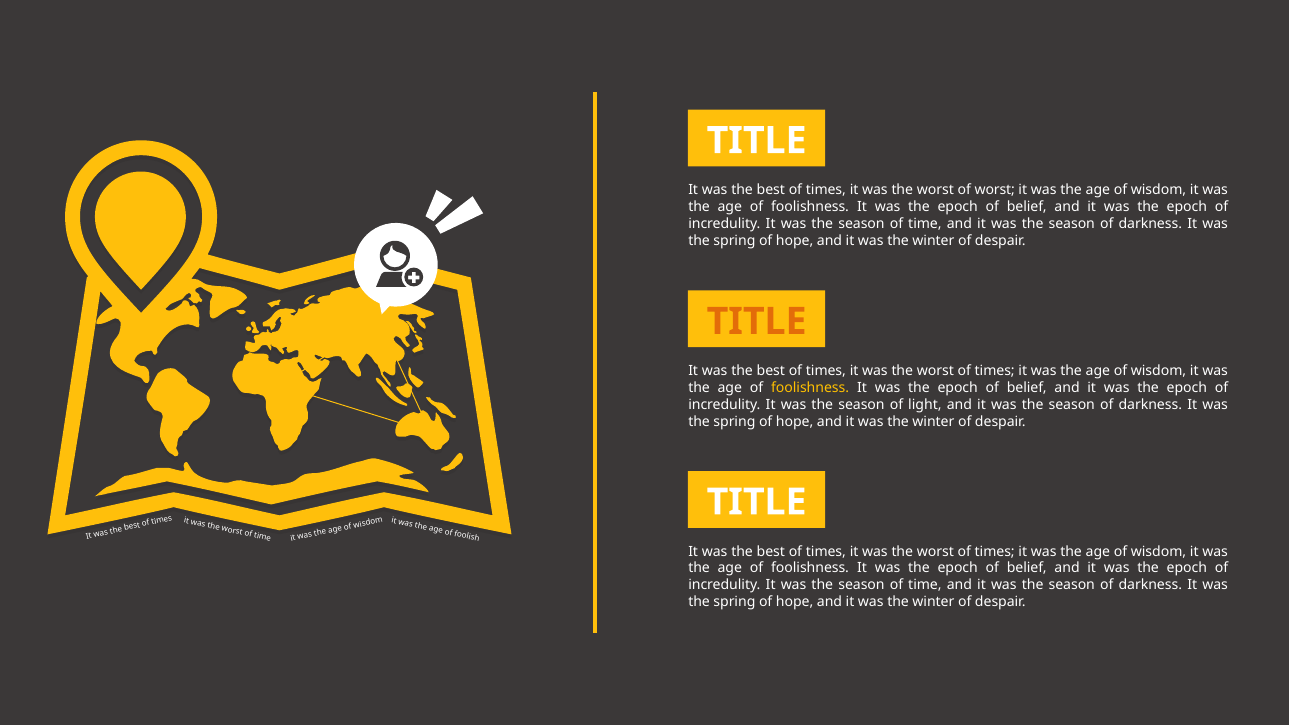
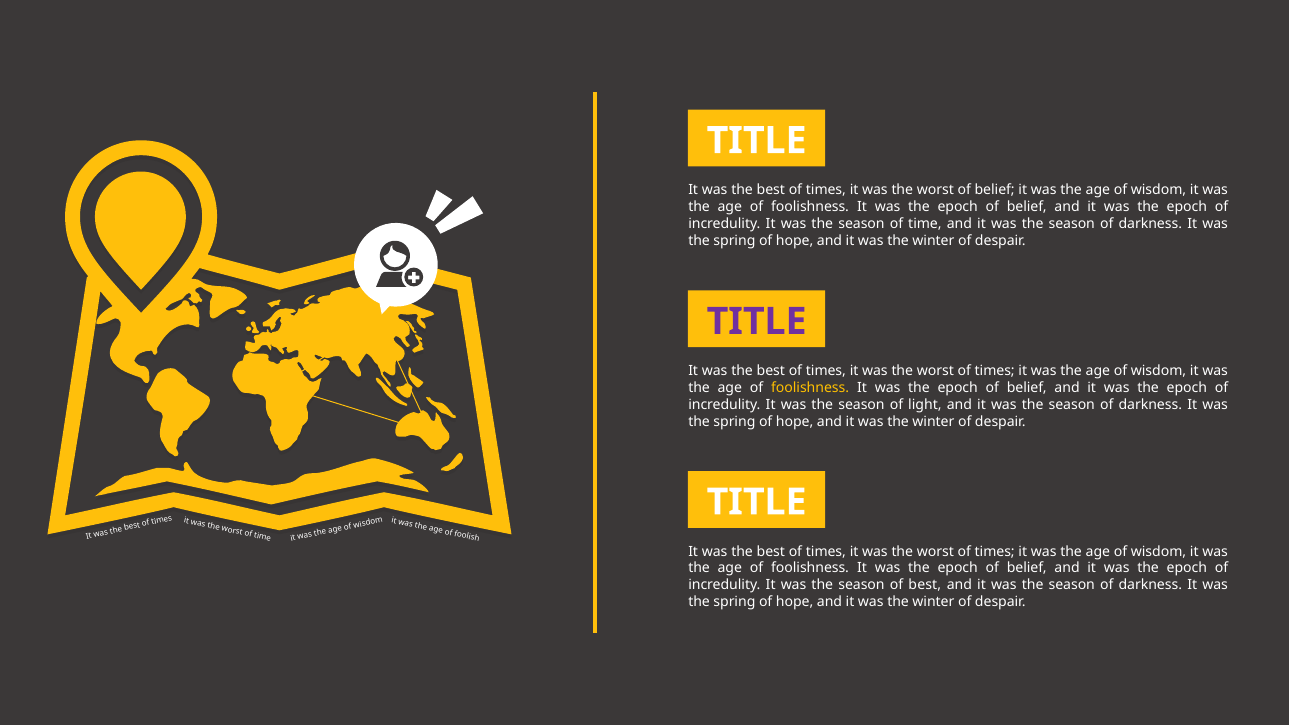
worst of worst: worst -> belief
TITLE at (757, 321) colour: orange -> purple
time at (925, 585): time -> best
